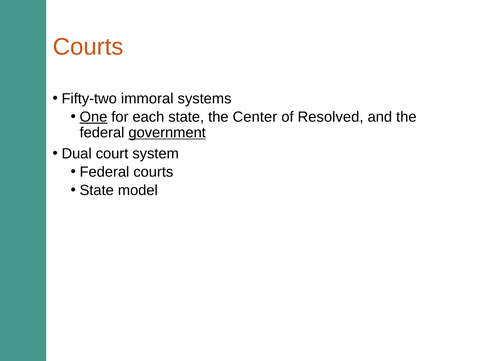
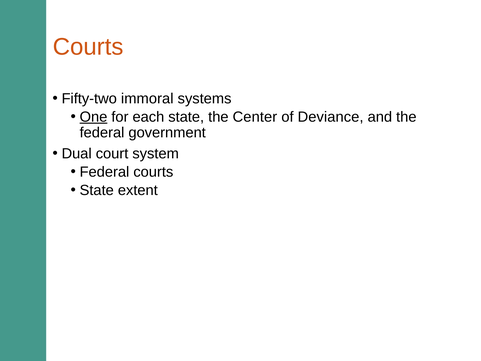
Resolved: Resolved -> Deviance
government underline: present -> none
model: model -> extent
